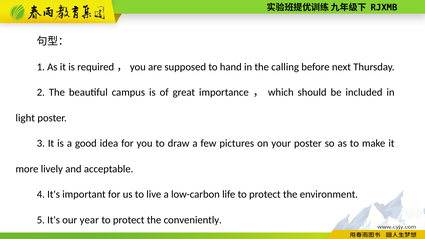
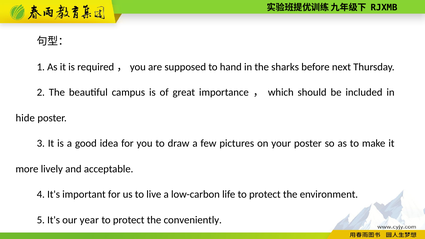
calling: calling -> sharks
light: light -> hide
